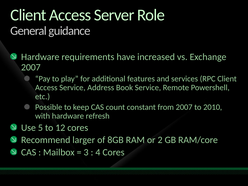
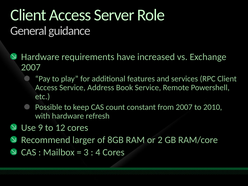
5: 5 -> 9
